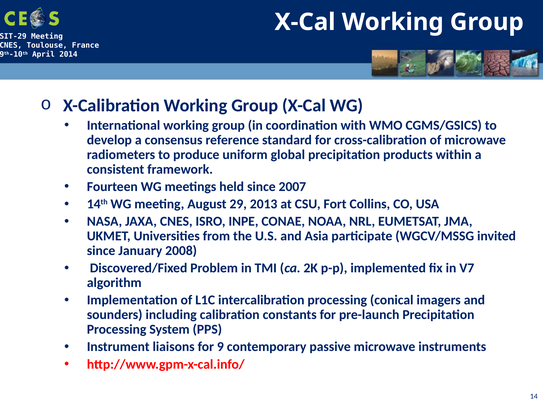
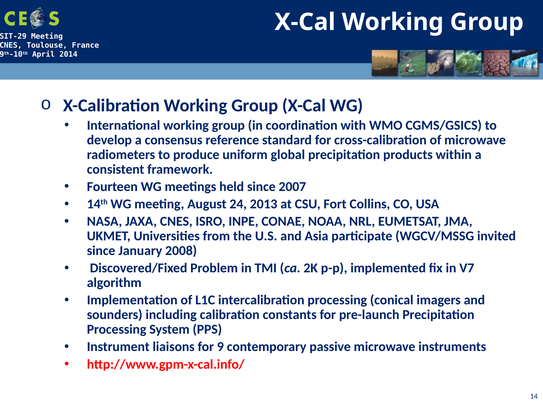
29: 29 -> 24
